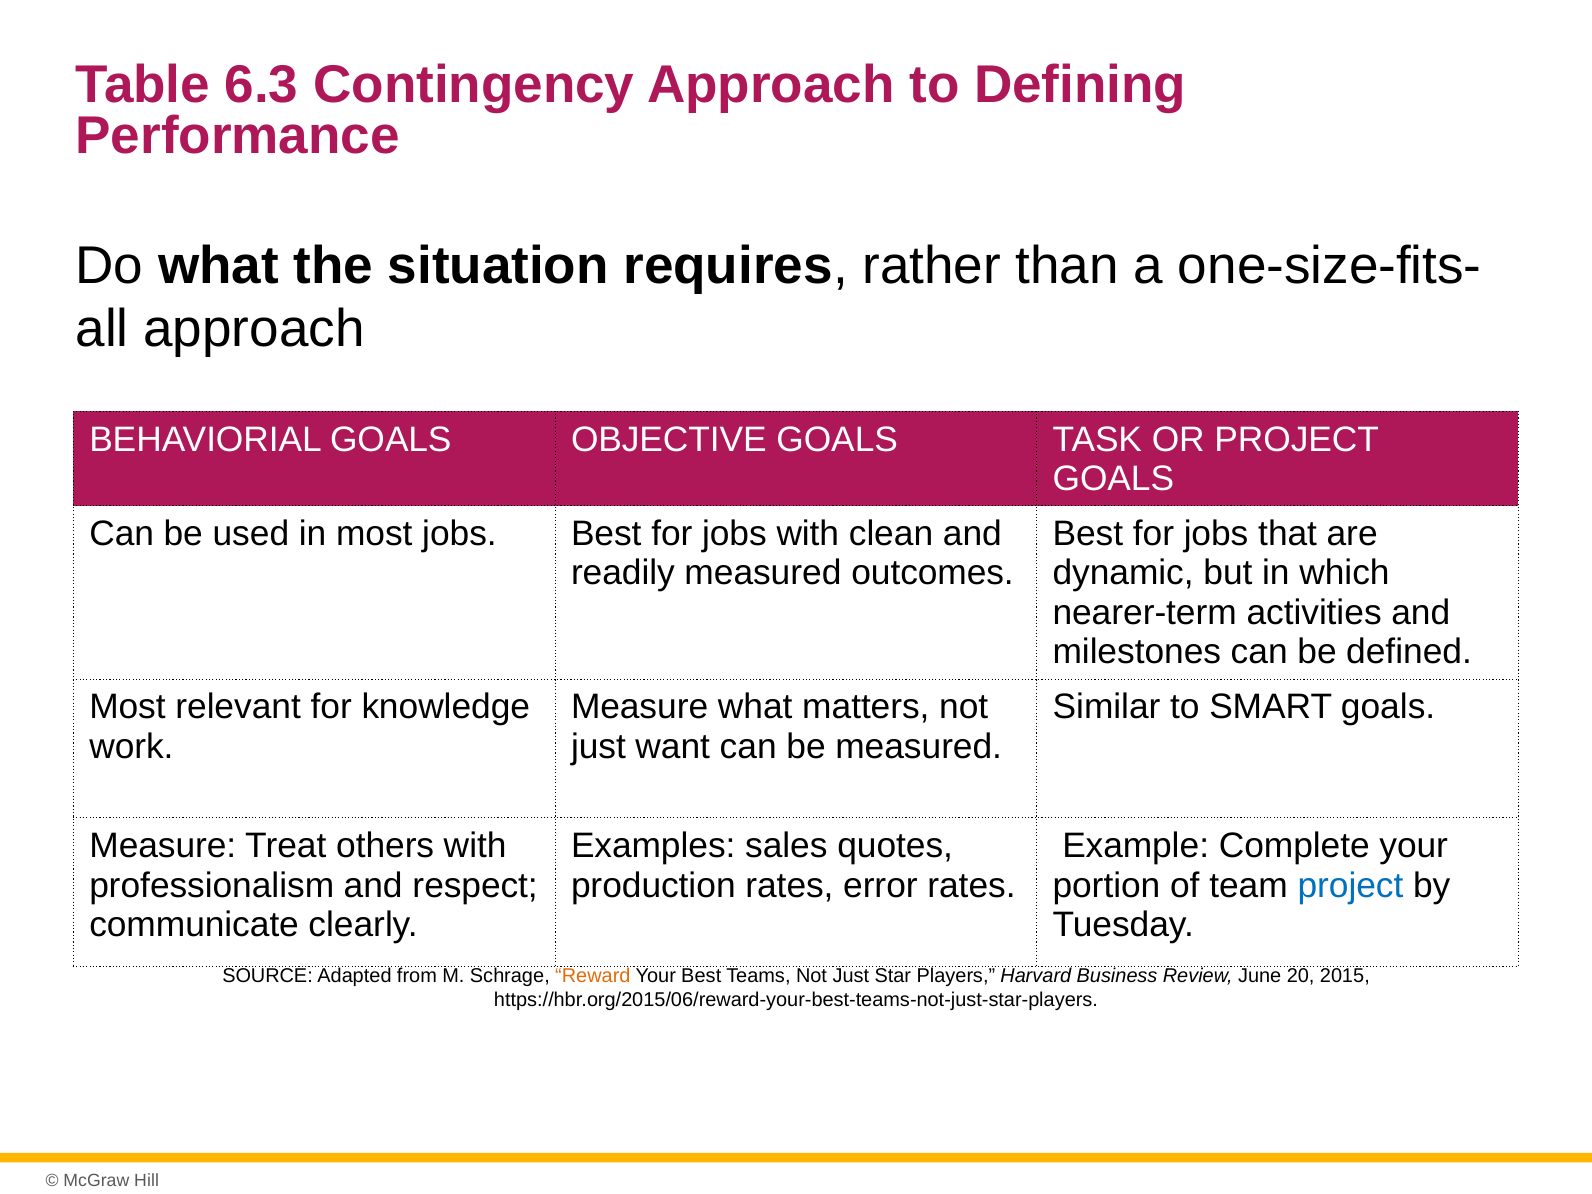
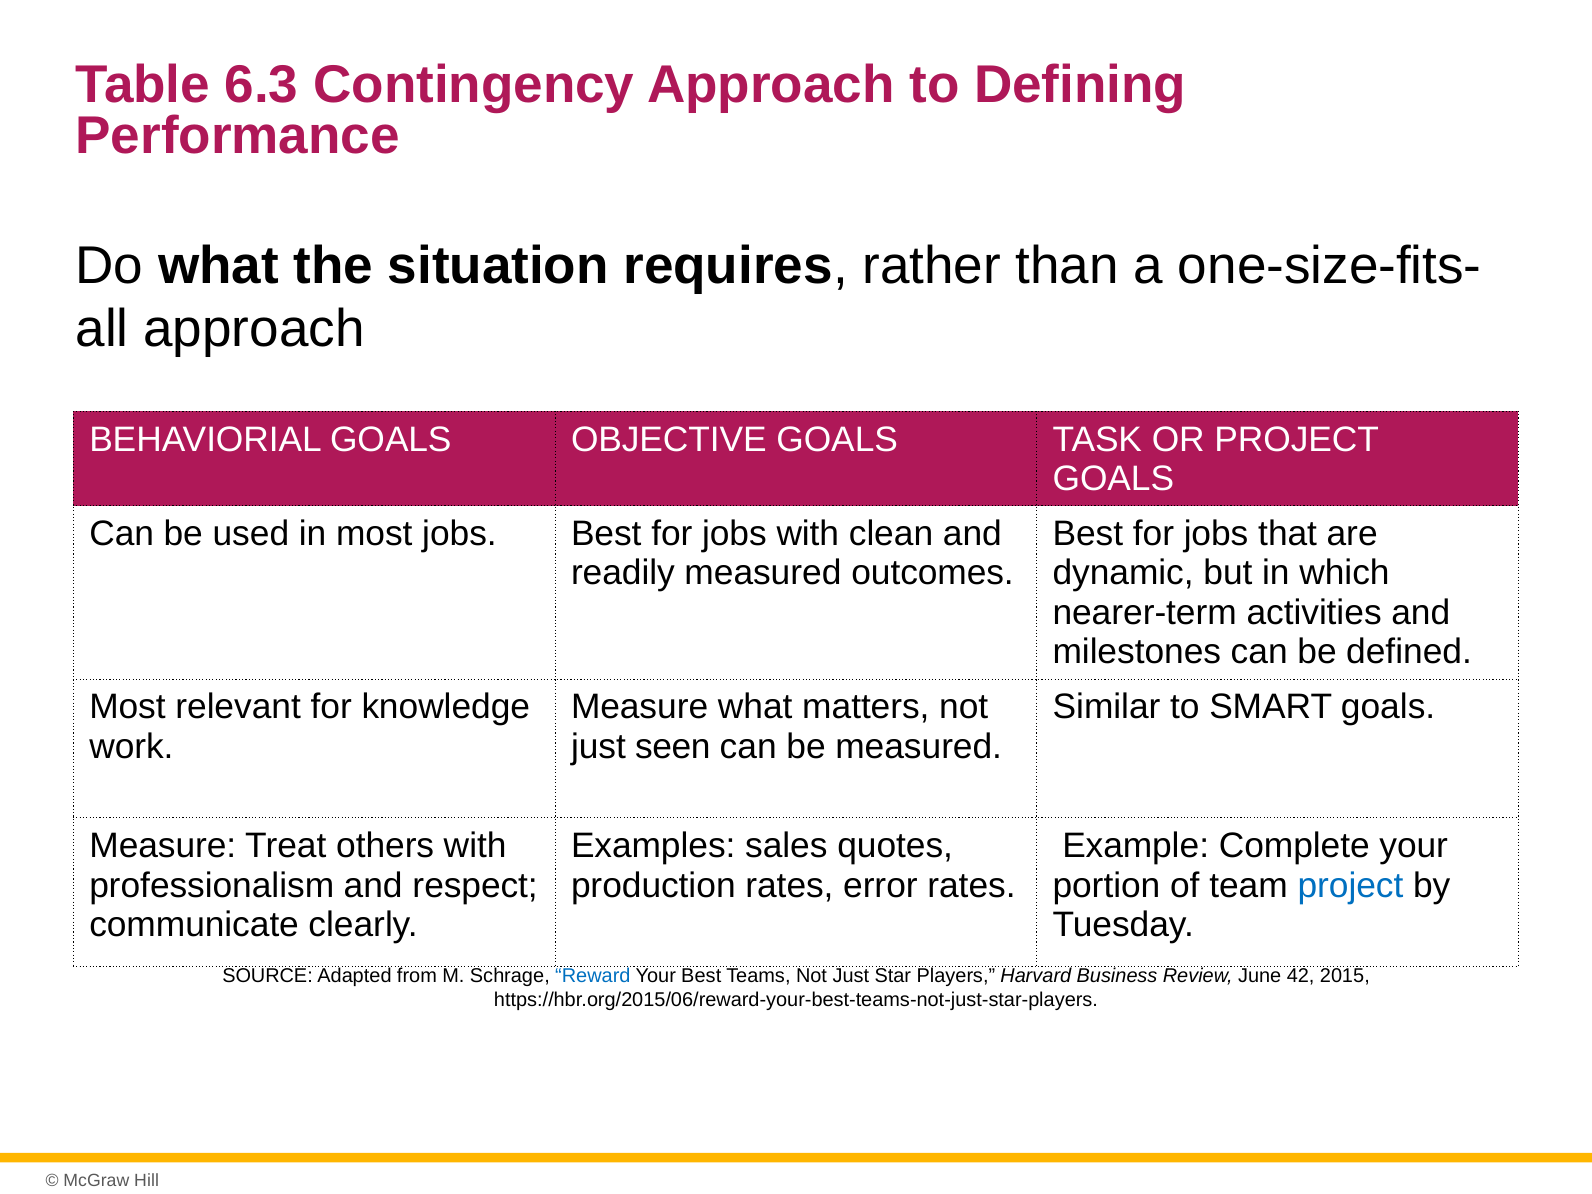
want: want -> seen
Reward colour: orange -> blue
20: 20 -> 42
